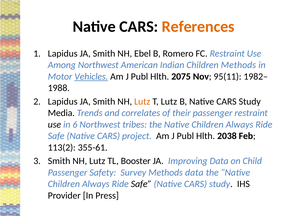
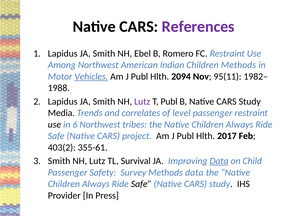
References colour: orange -> purple
2075: 2075 -> 2094
Lutz at (142, 101) colour: orange -> purple
T Lutz: Lutz -> Publ
their: their -> level
2038: 2038 -> 2017
113(2: 113(2 -> 403(2
Booster: Booster -> Survival
Data at (219, 161) underline: none -> present
